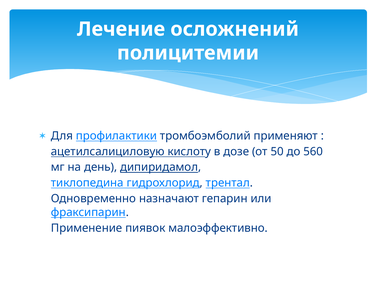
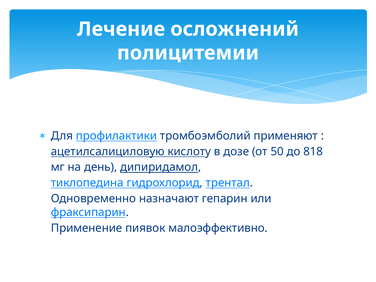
560: 560 -> 818
